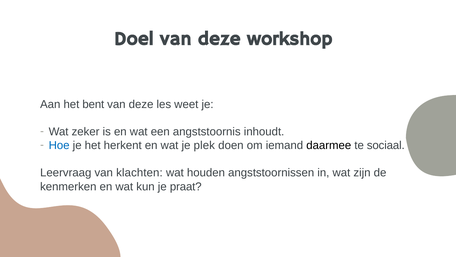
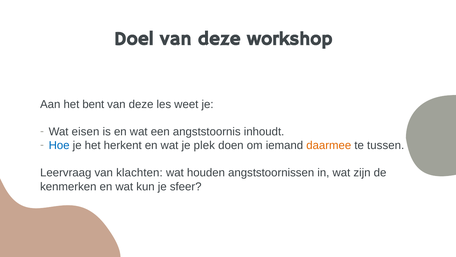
zeker: zeker -> eisen
daarmee colour: black -> orange
sociaal: sociaal -> tussen
praat: praat -> sfeer
